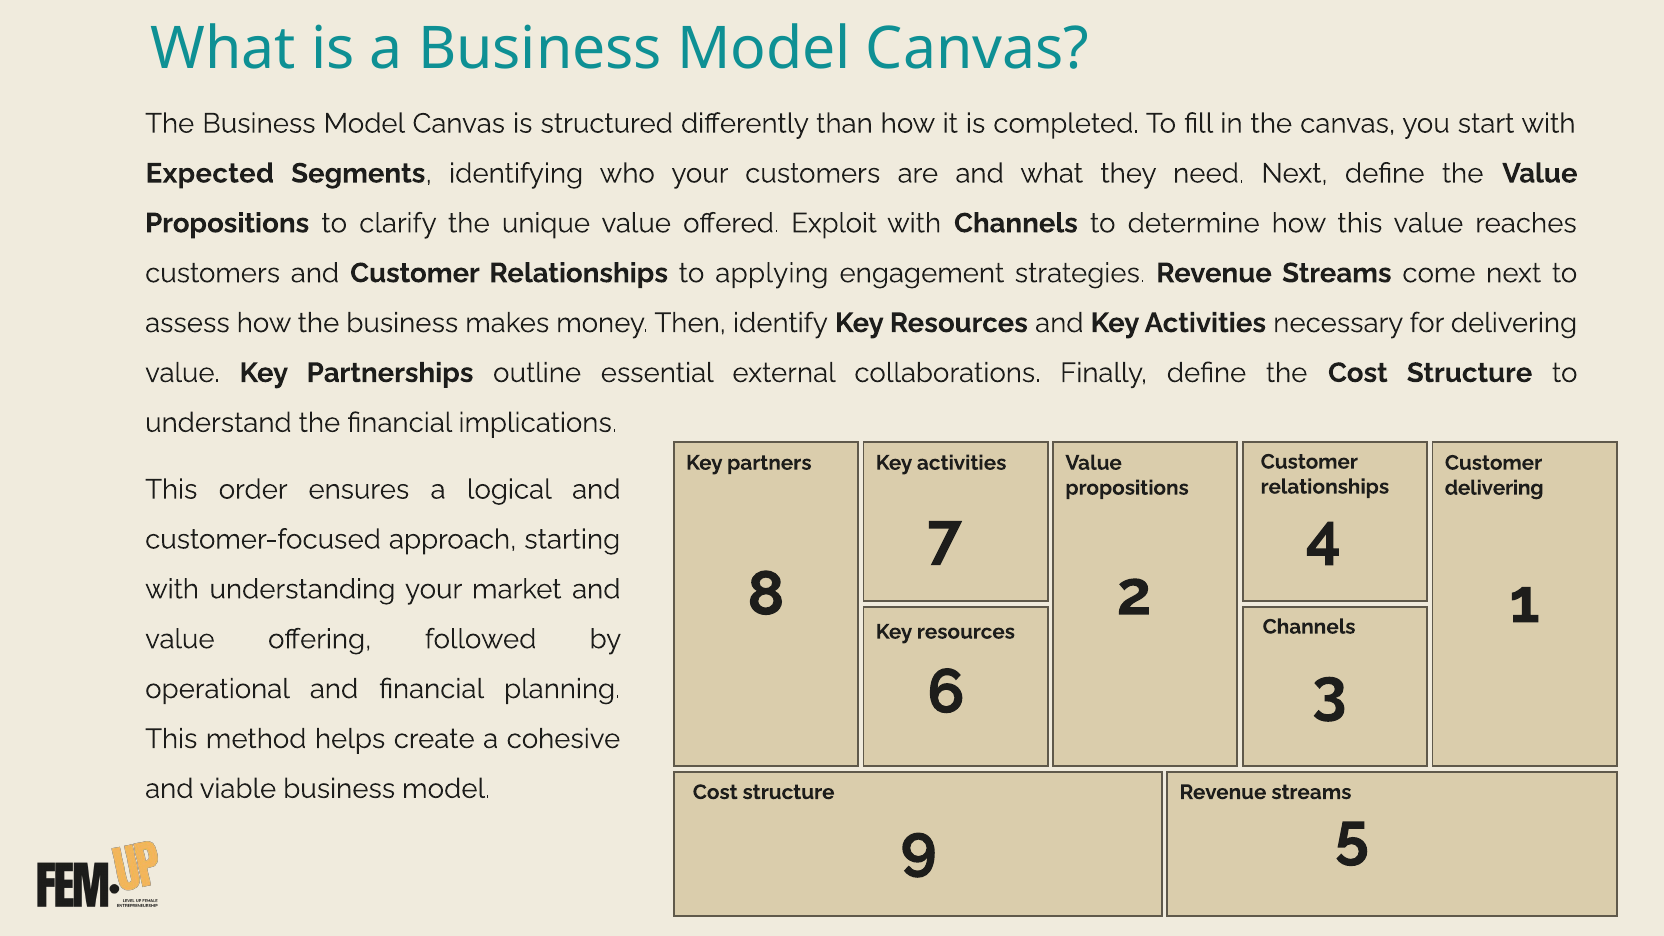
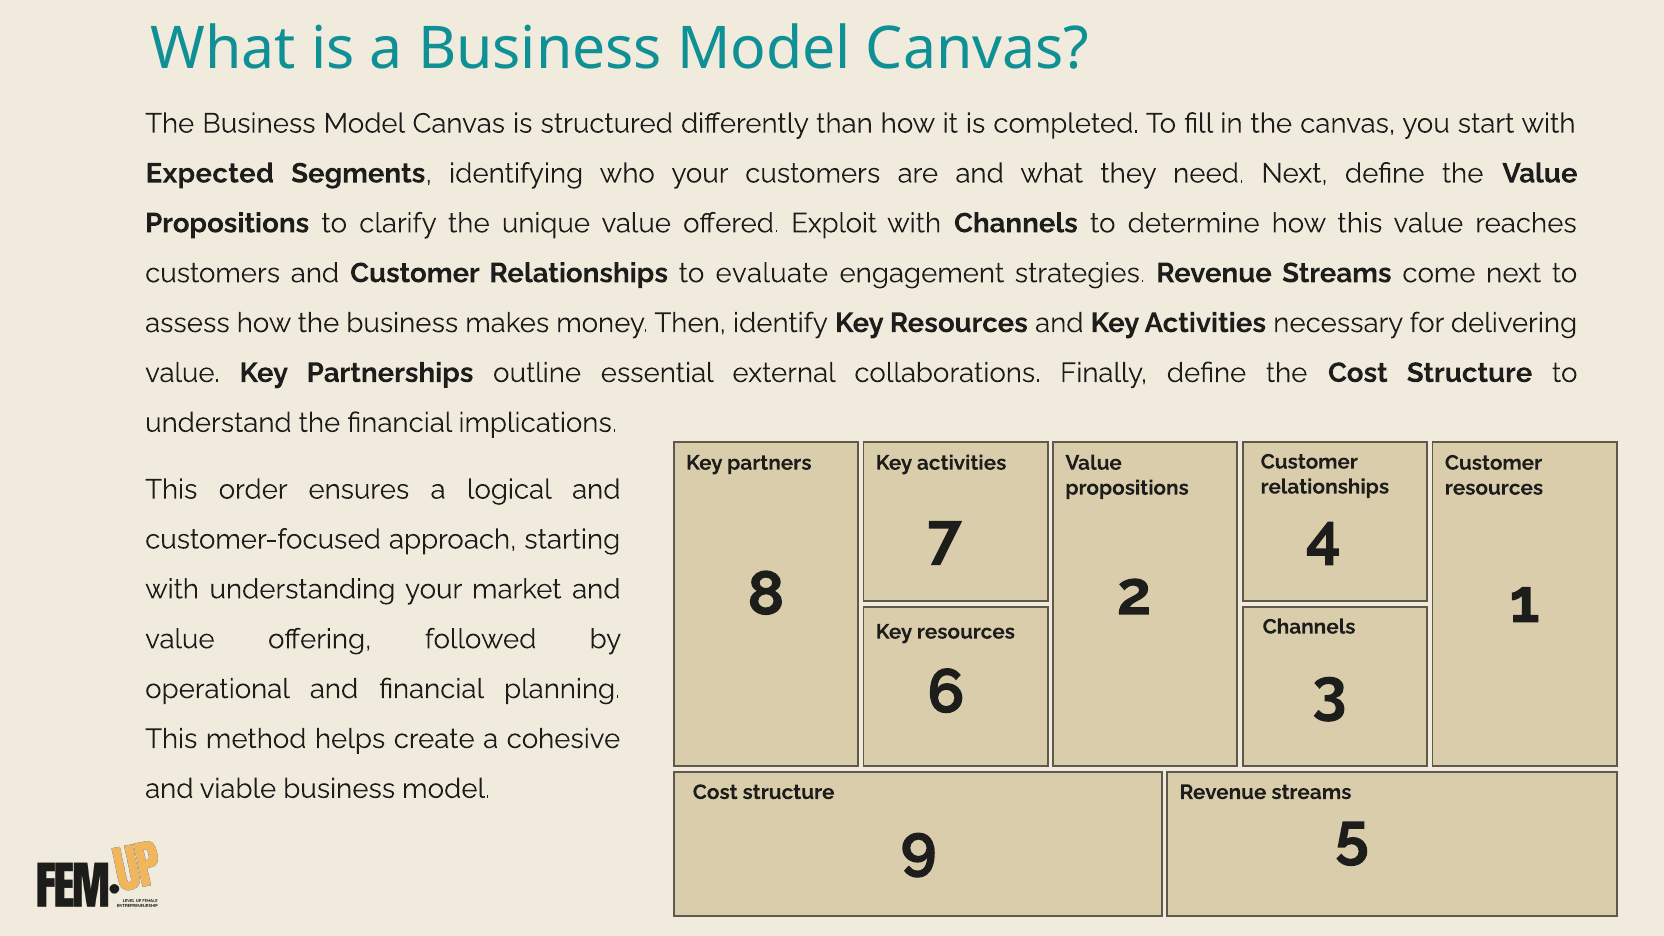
applying: applying -> evaluate
delivering at (1494, 488): delivering -> resources
